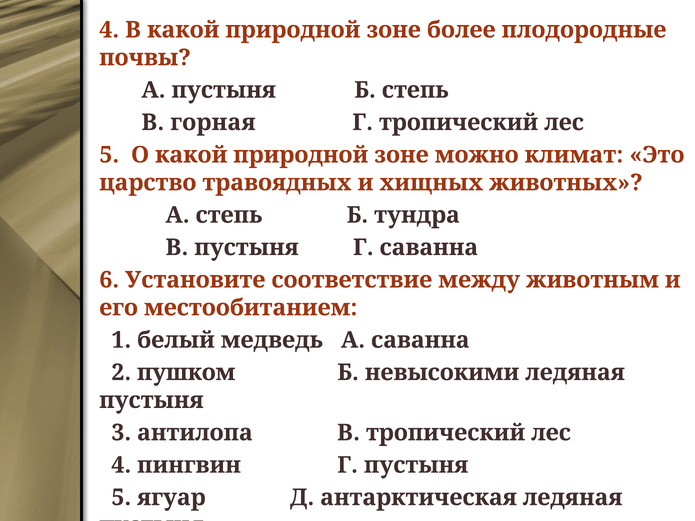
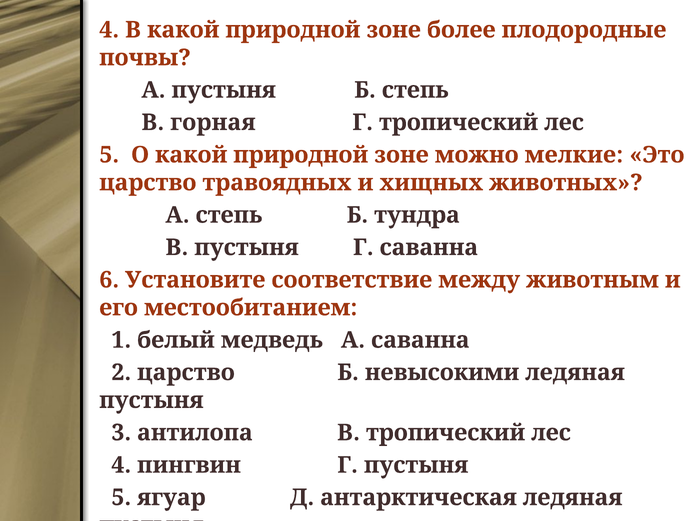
климат: климат -> мелкие
2 пушком: пушком -> царство
